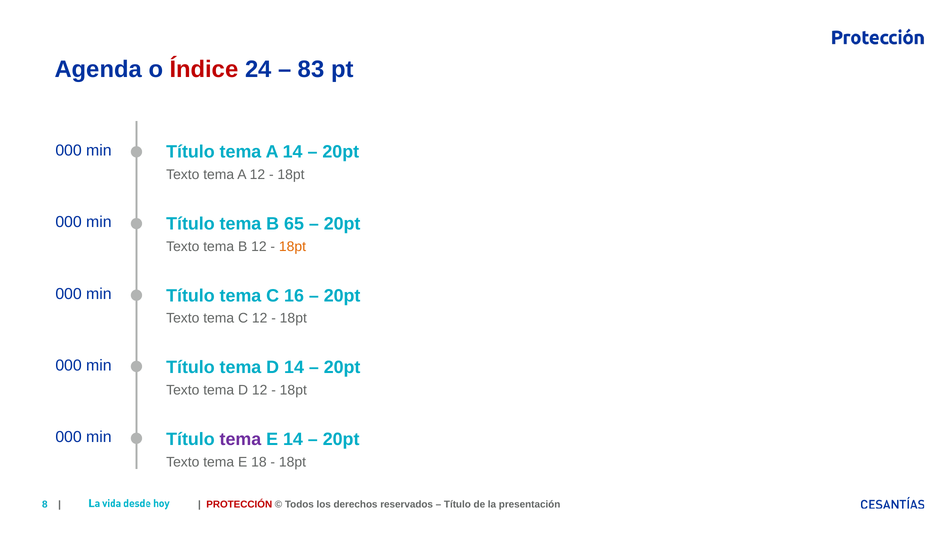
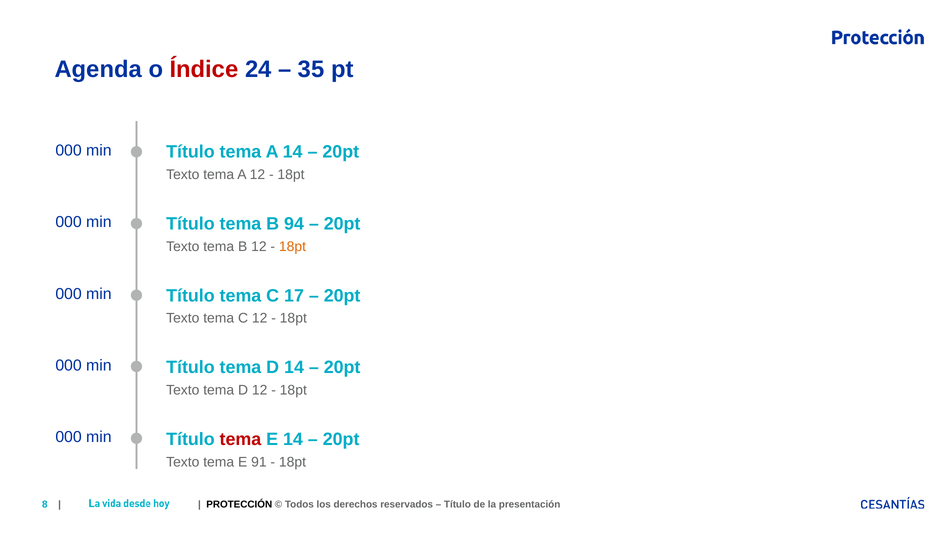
83: 83 -> 35
65: 65 -> 94
16: 16 -> 17
tema at (240, 439) colour: purple -> red
18: 18 -> 91
PROTECCIÓN colour: red -> black
